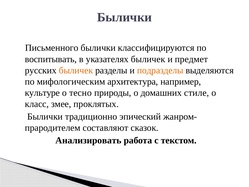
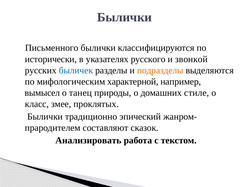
воспитывать: воспитывать -> исторически
указателях быличек: быличек -> русского
предмет: предмет -> звонкой
быличек at (76, 70) colour: orange -> blue
архитектура: архитектура -> характерной
культуре: культуре -> вымысел
тесно: тесно -> танец
